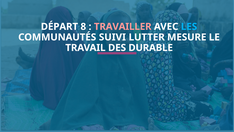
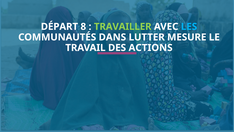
TRAVAILLER colour: pink -> light green
SUIVI: SUIVI -> DANS
DURABLE: DURABLE -> ACTIONS
